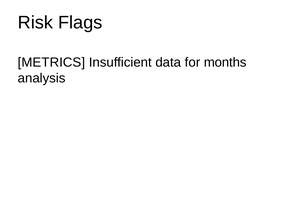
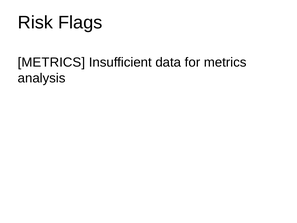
for months: months -> metrics
